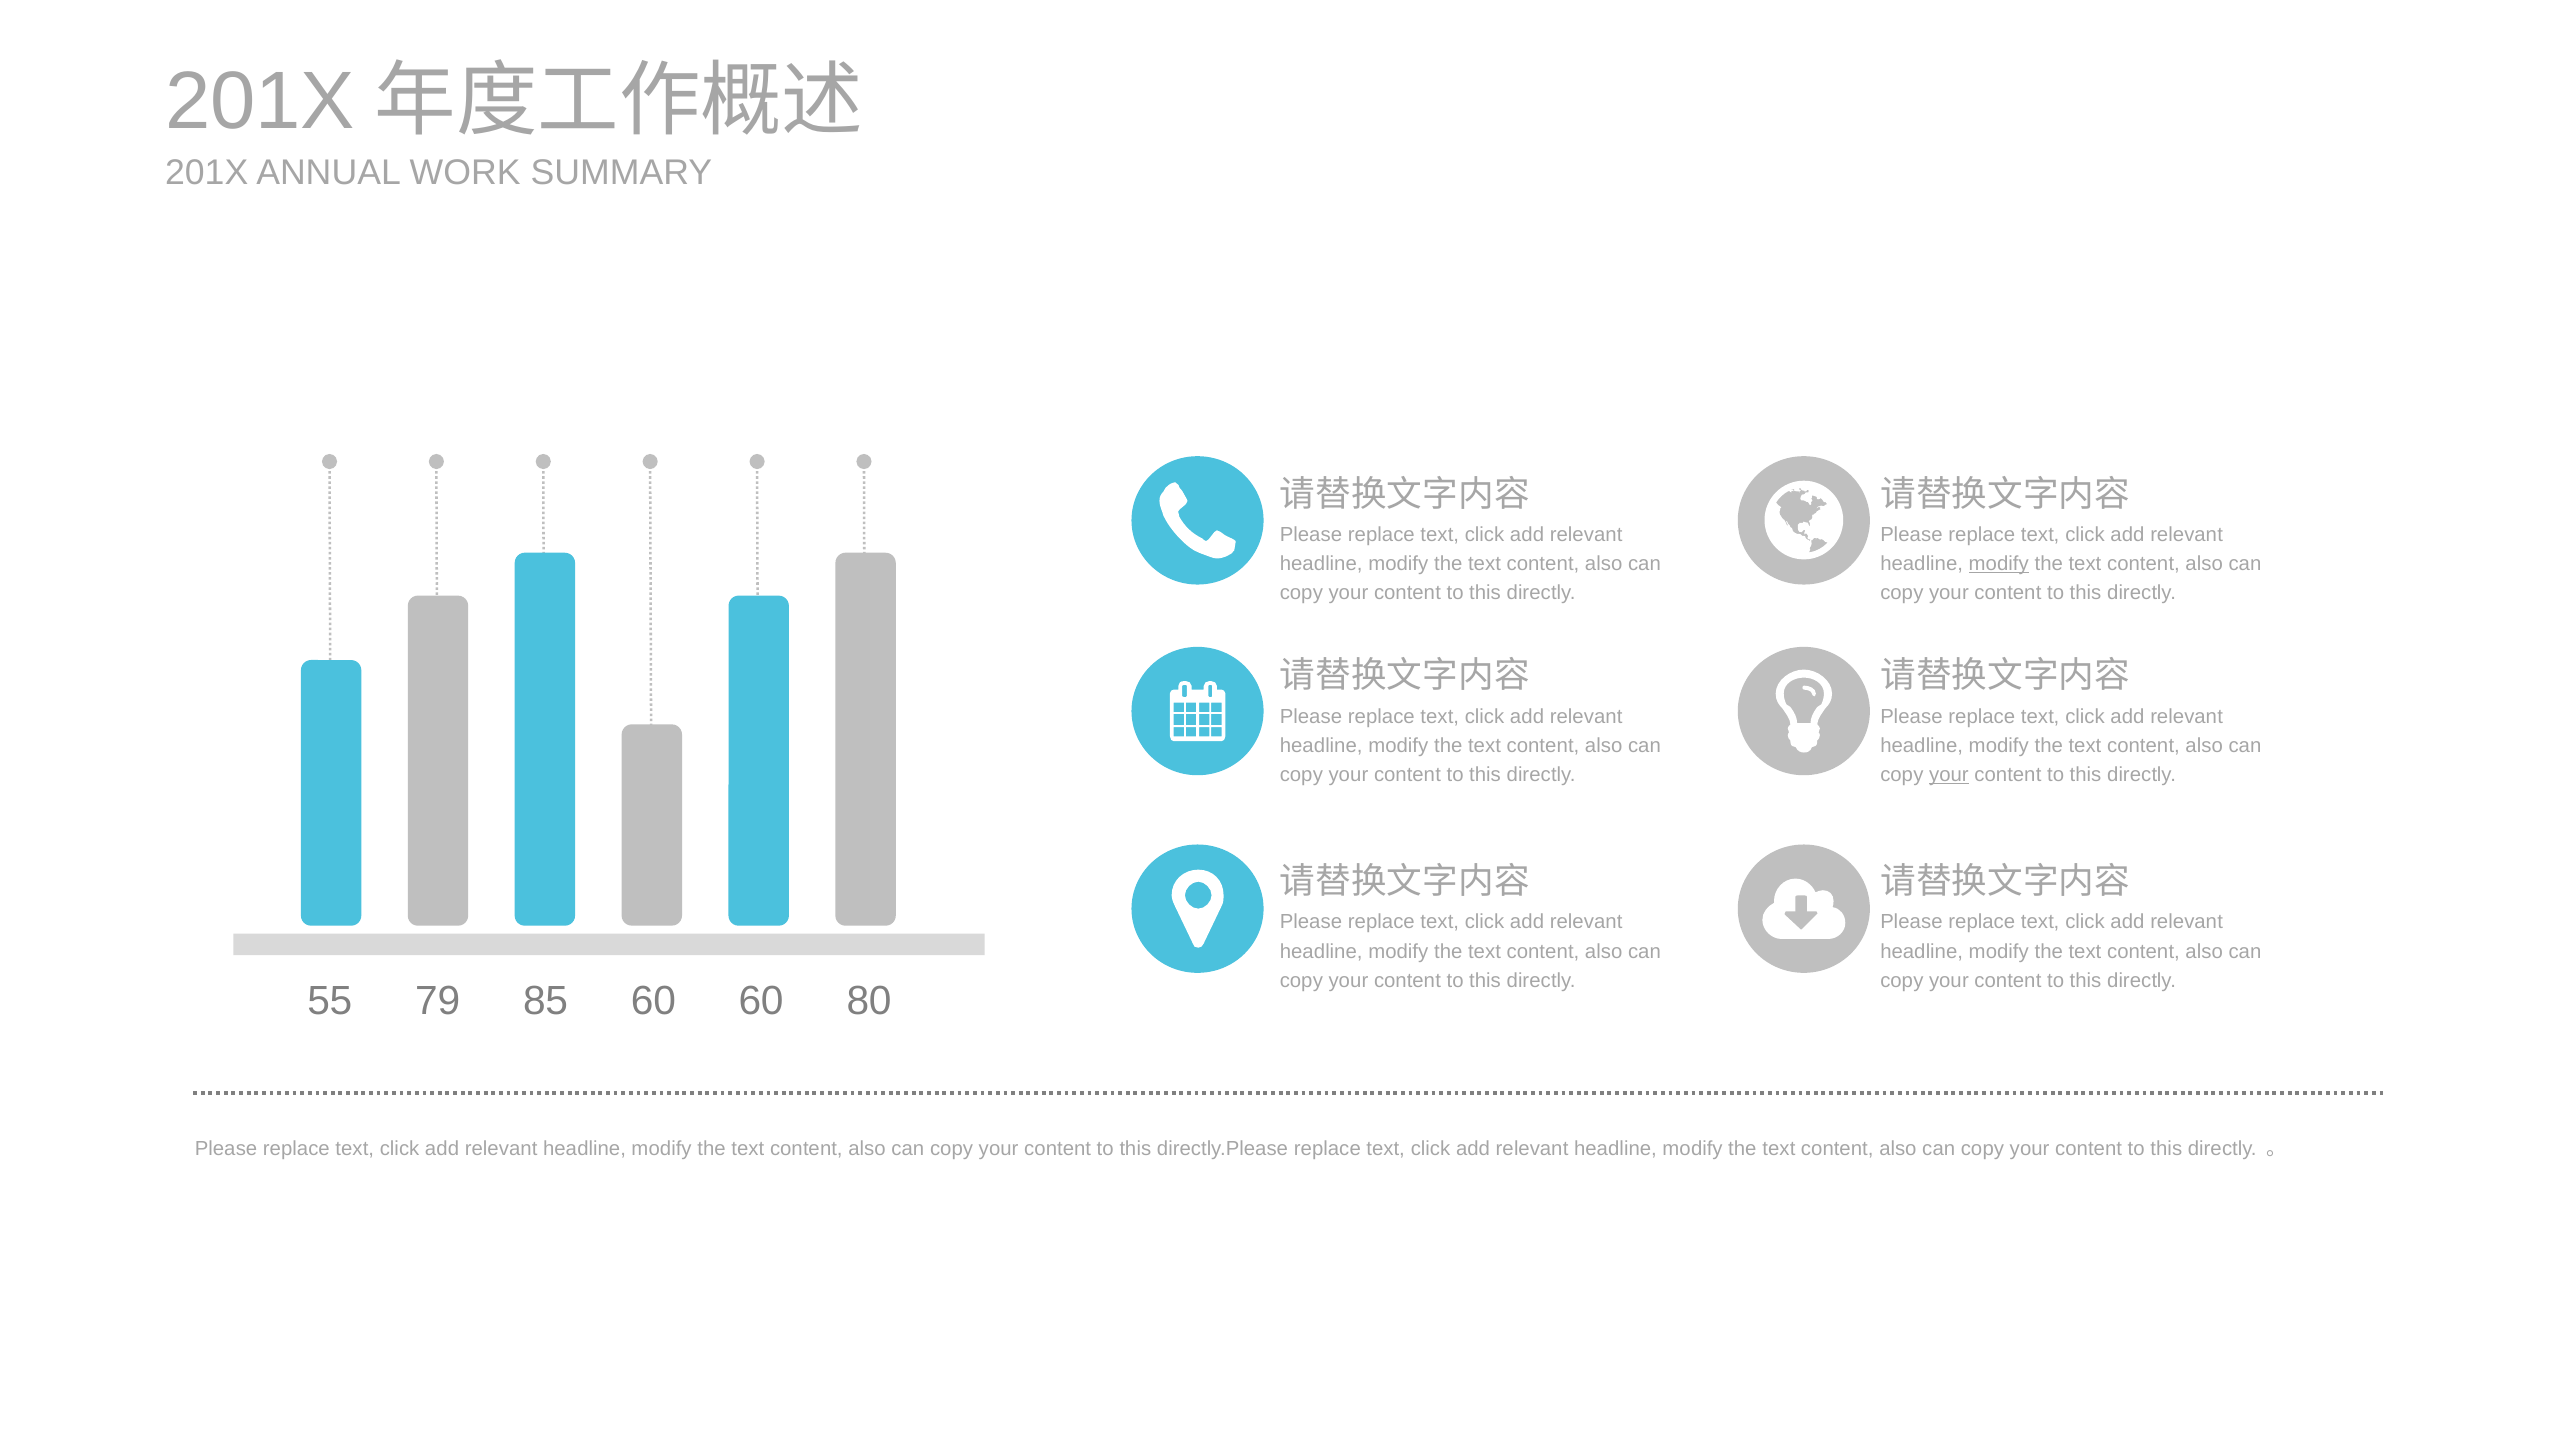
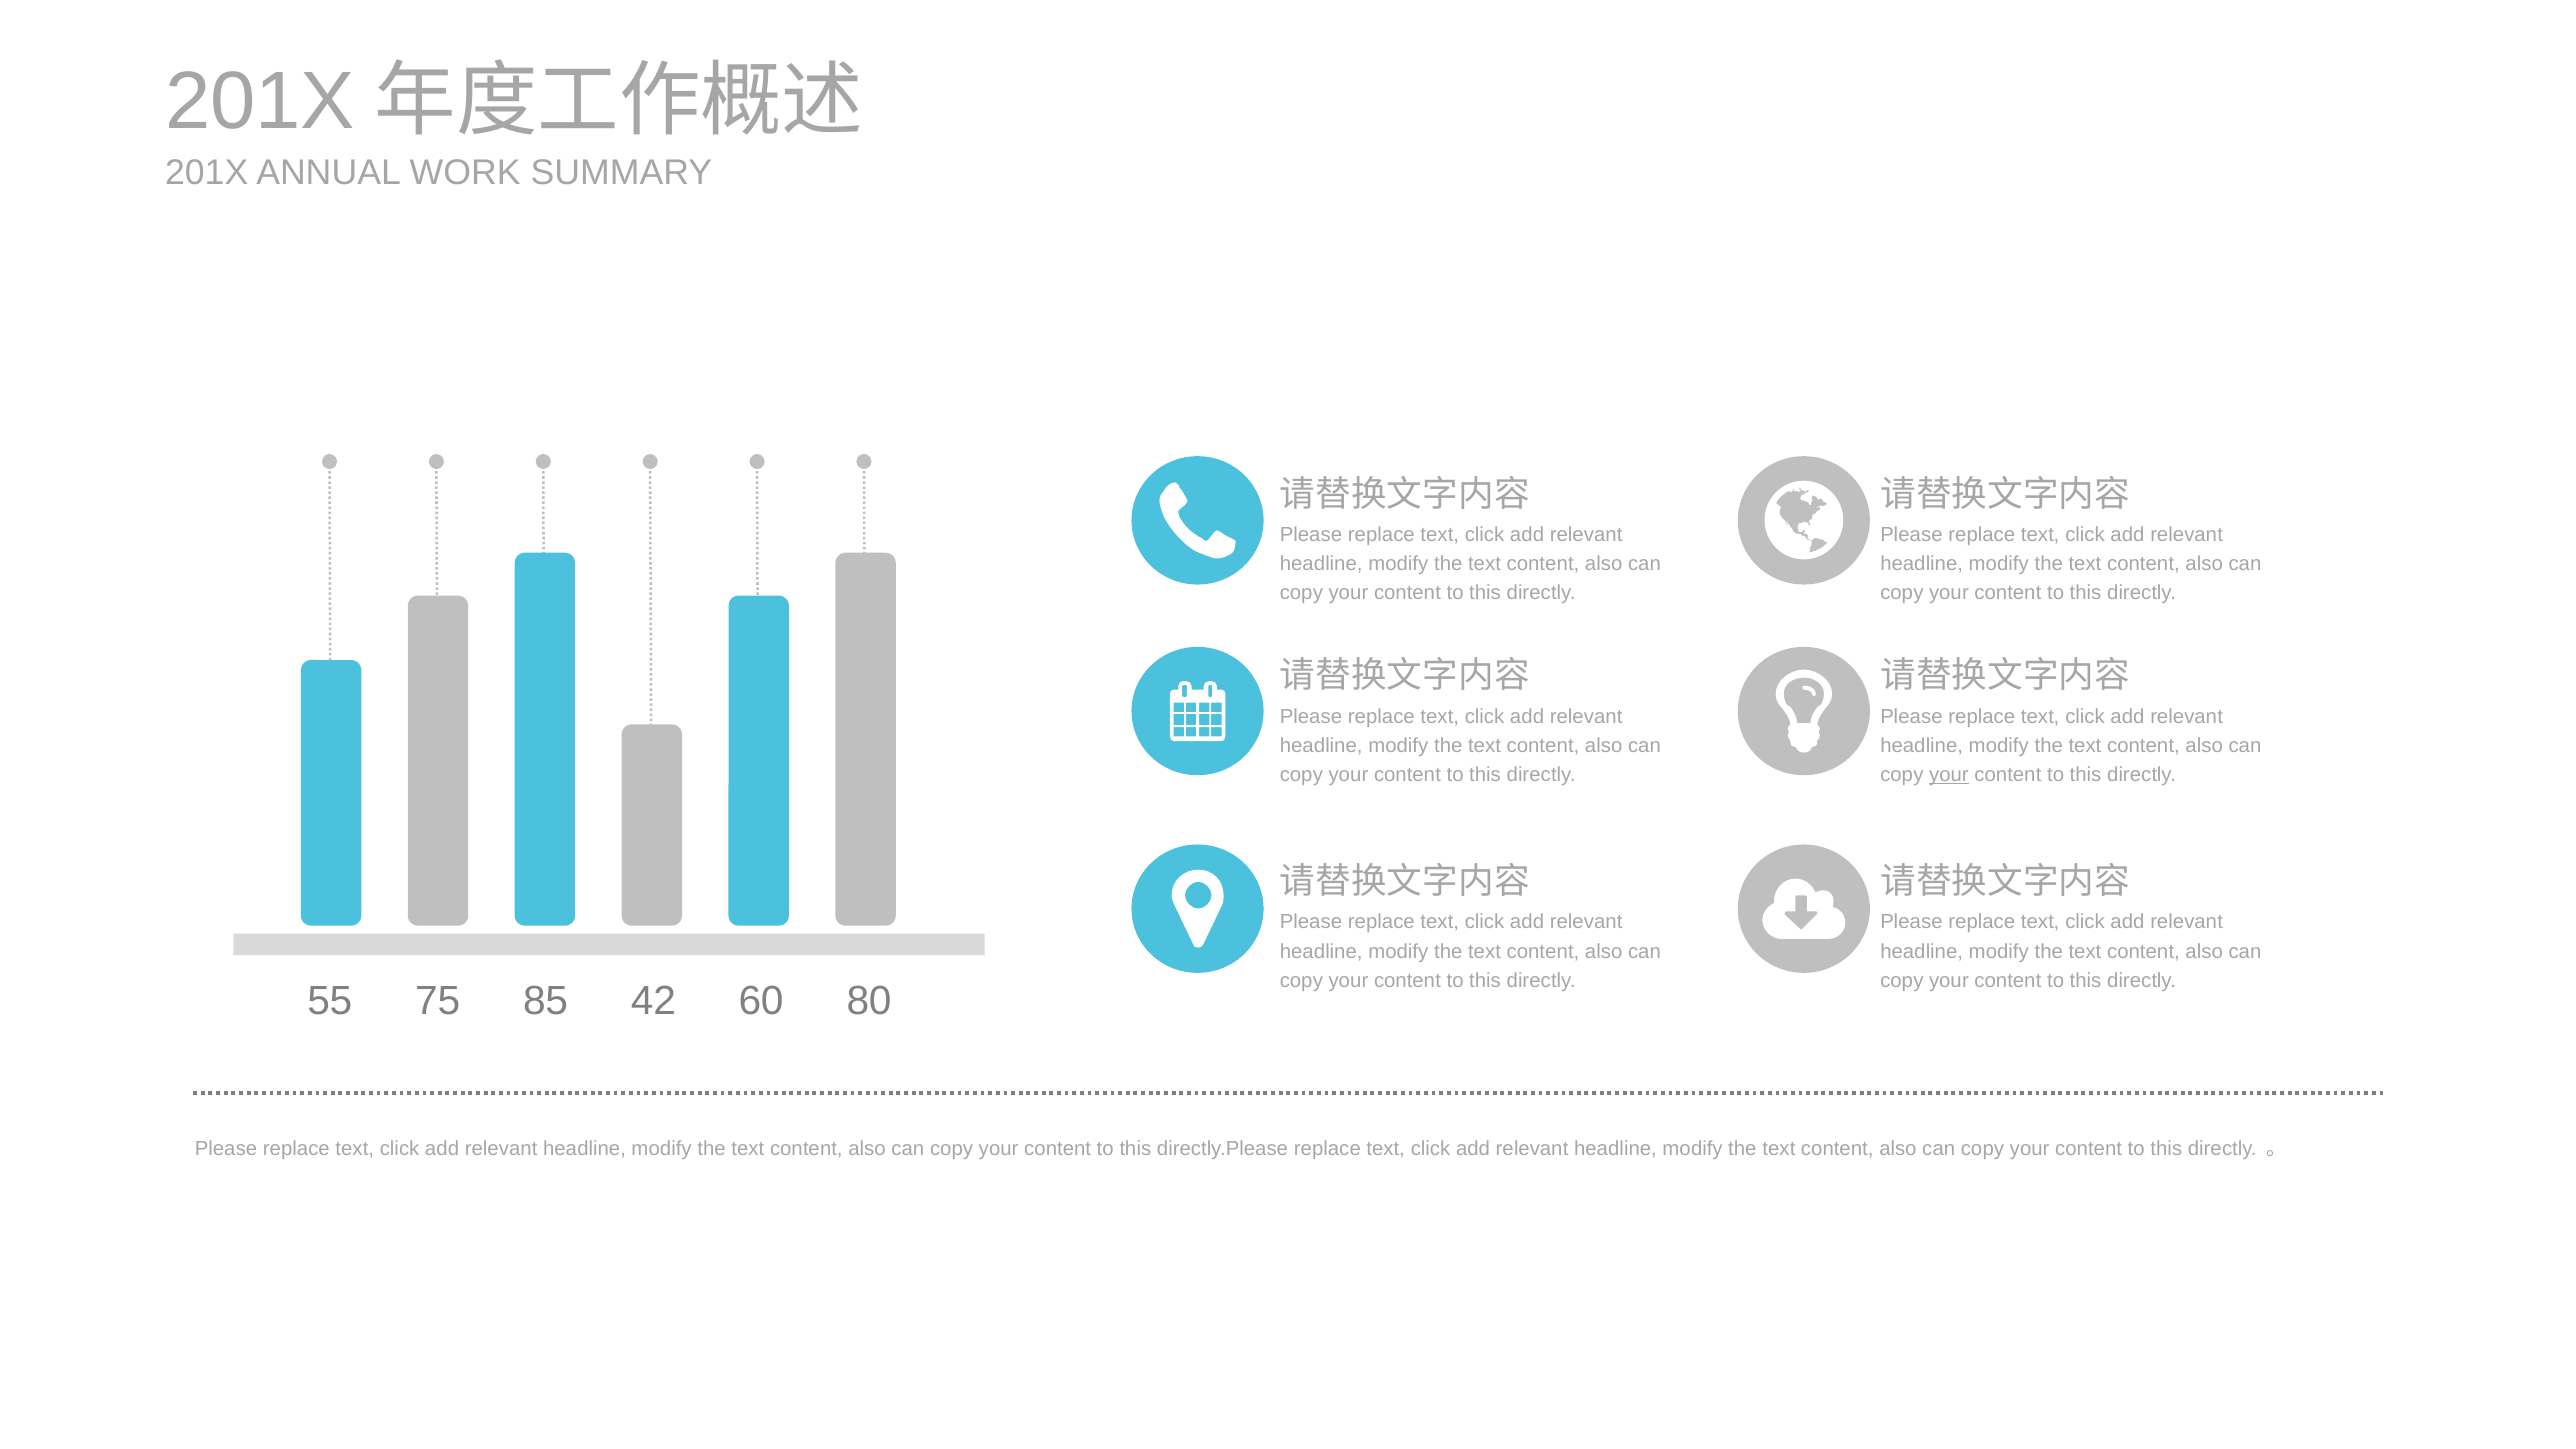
modify at (1999, 564) underline: present -> none
79: 79 -> 75
85 60: 60 -> 42
